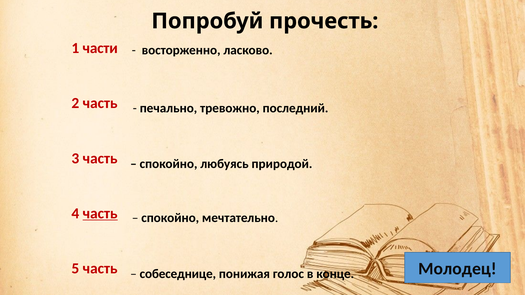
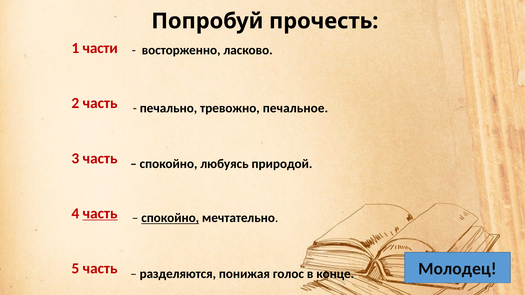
последний: последний -> печальное
спокойно at (170, 218) underline: none -> present
собеседнице: собеседнице -> разделяются
